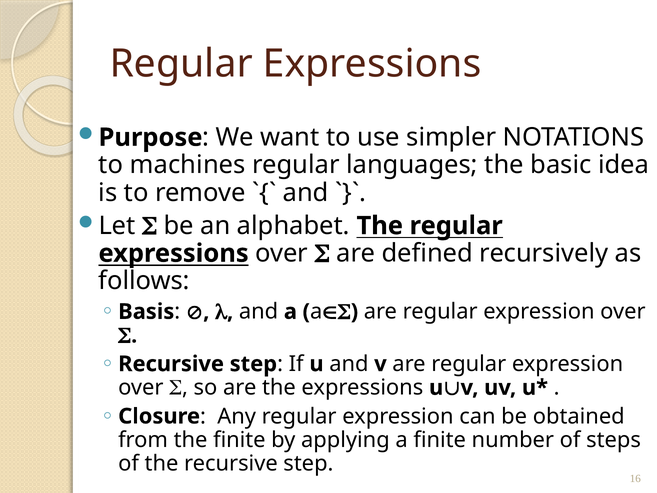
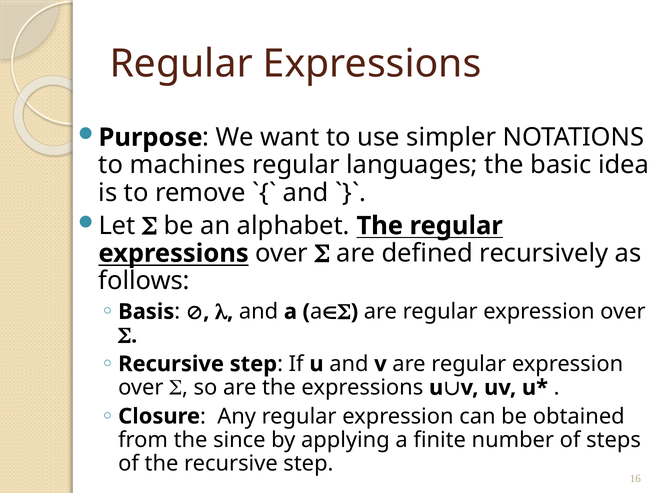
the finite: finite -> since
